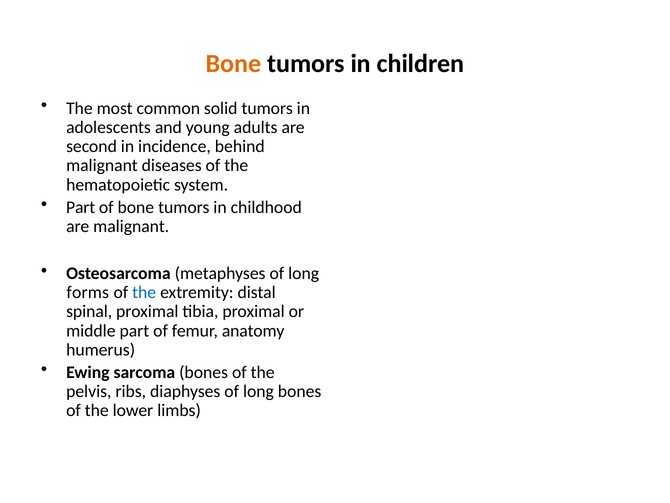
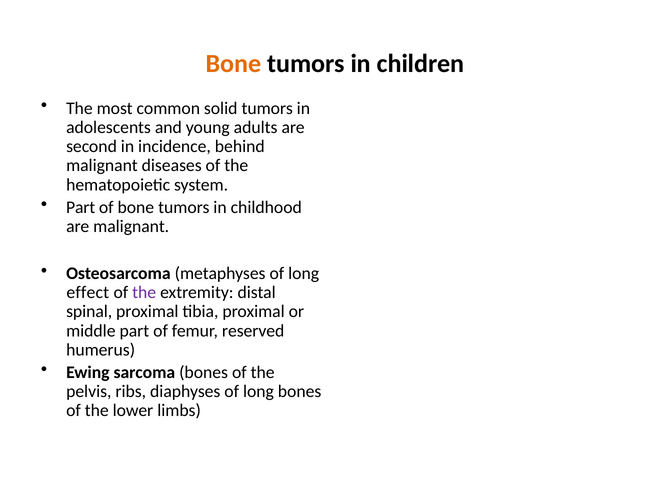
forms: forms -> effect
the at (144, 292) colour: blue -> purple
anatomy: anatomy -> reserved
